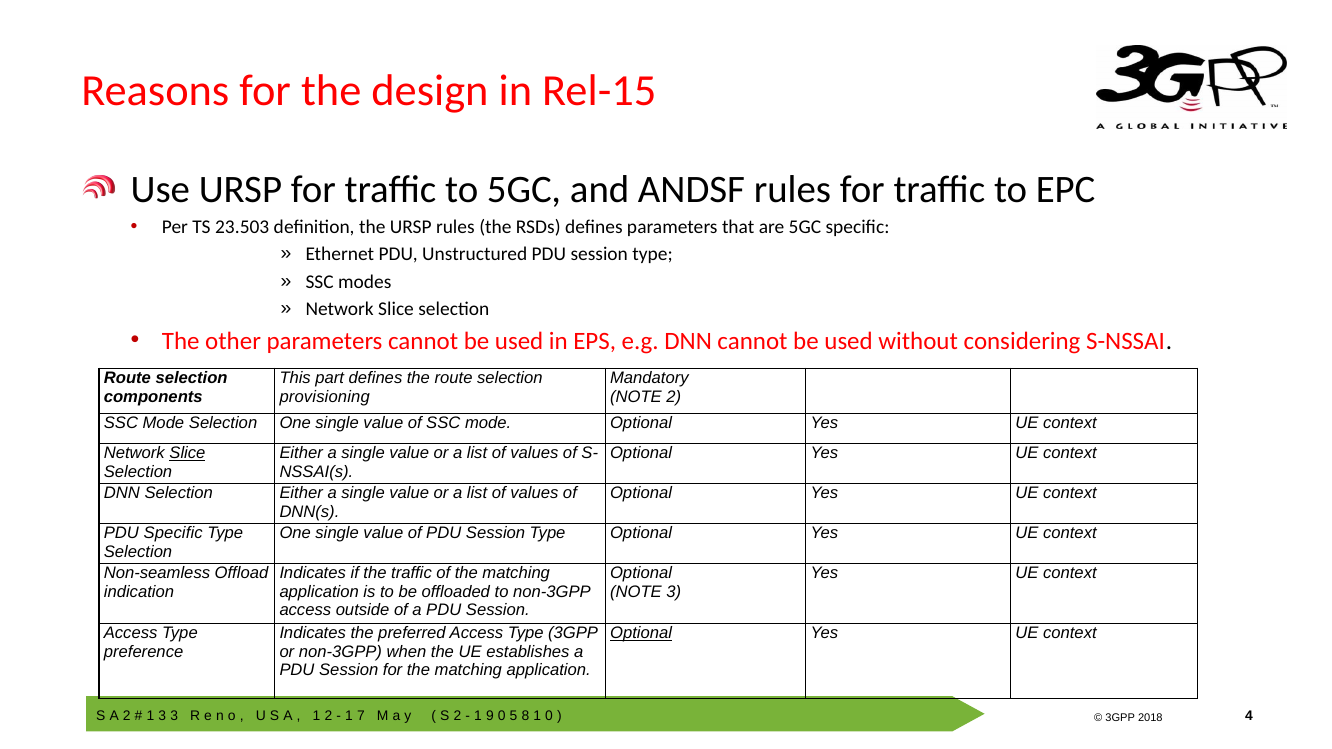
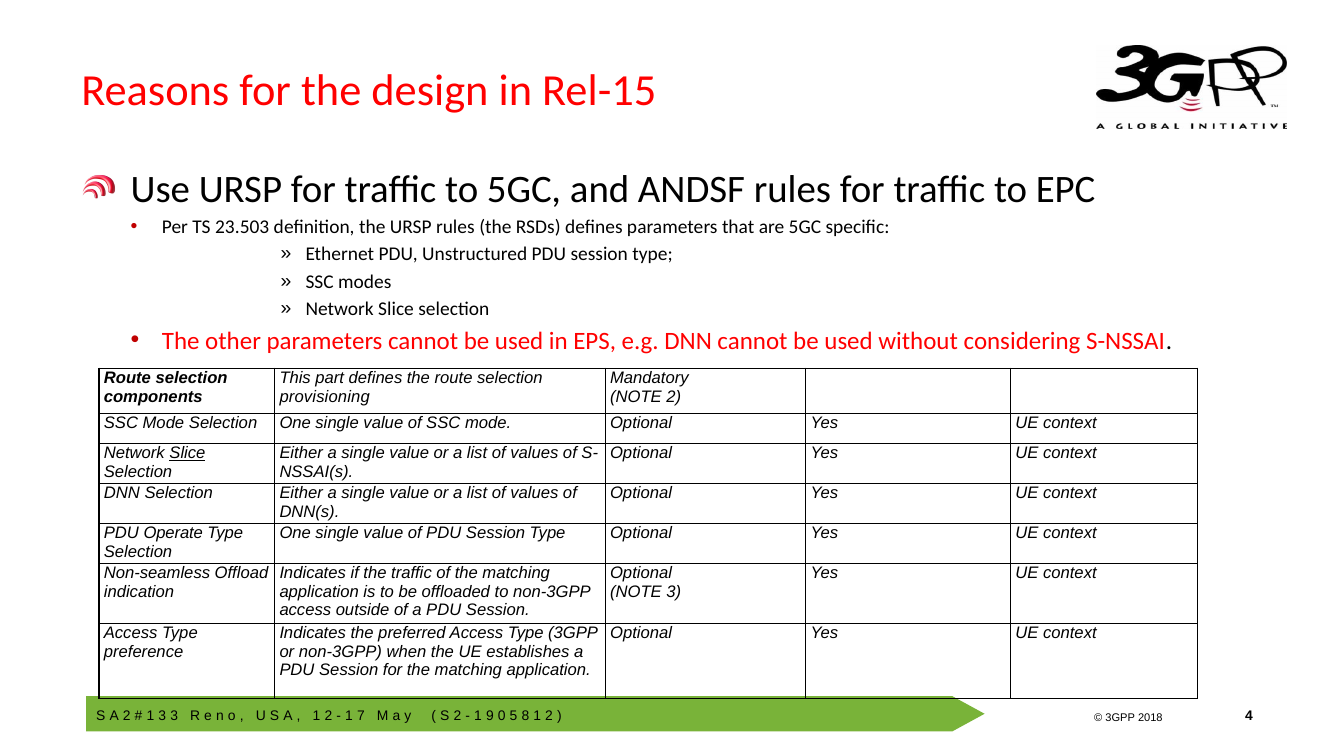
PDU Specific: Specific -> Operate
Optional at (641, 633) underline: present -> none
0 at (549, 716): 0 -> 2
